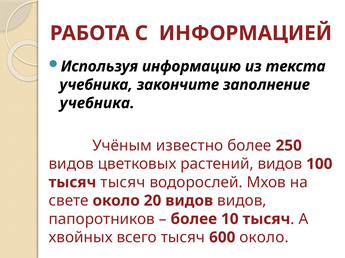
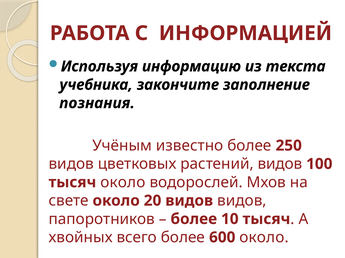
учебника at (97, 103): учебника -> познания
тысяч тысяч: тысяч -> около
всего тысяч: тысяч -> более
